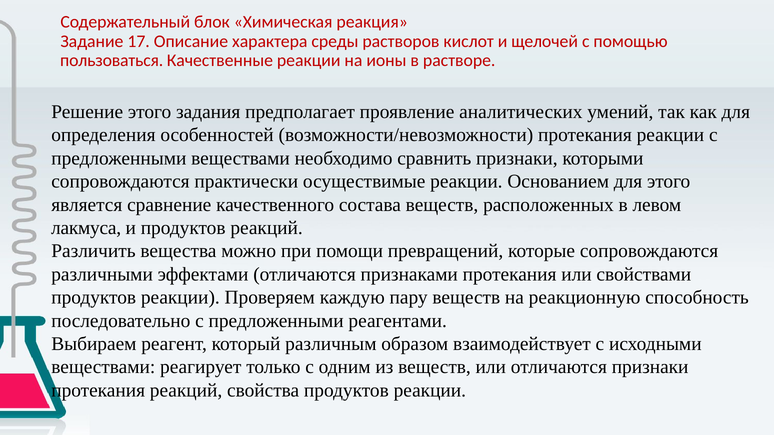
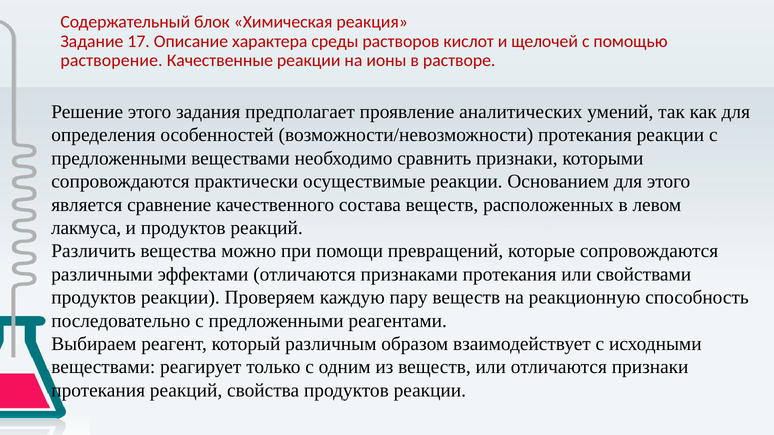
пользоваться: пользоваться -> растворение
